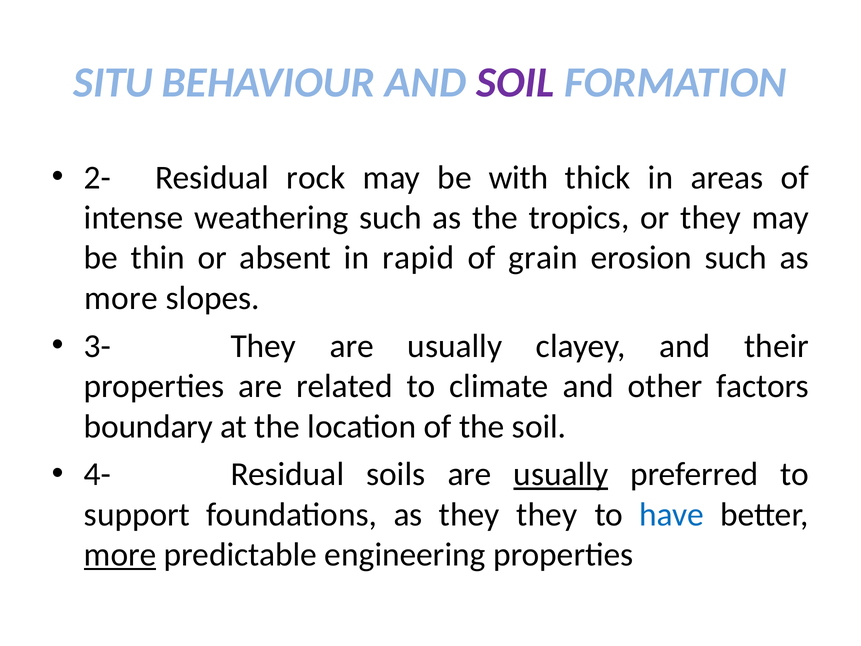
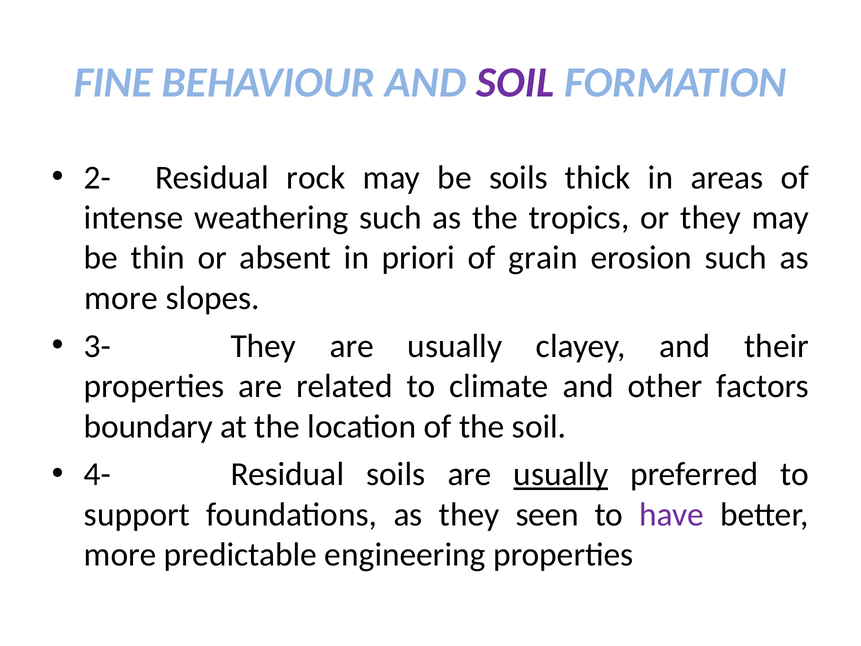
SITU: SITU -> FINE
be with: with -> soils
rapid: rapid -> priori
they they: they -> seen
have colour: blue -> purple
more at (120, 555) underline: present -> none
